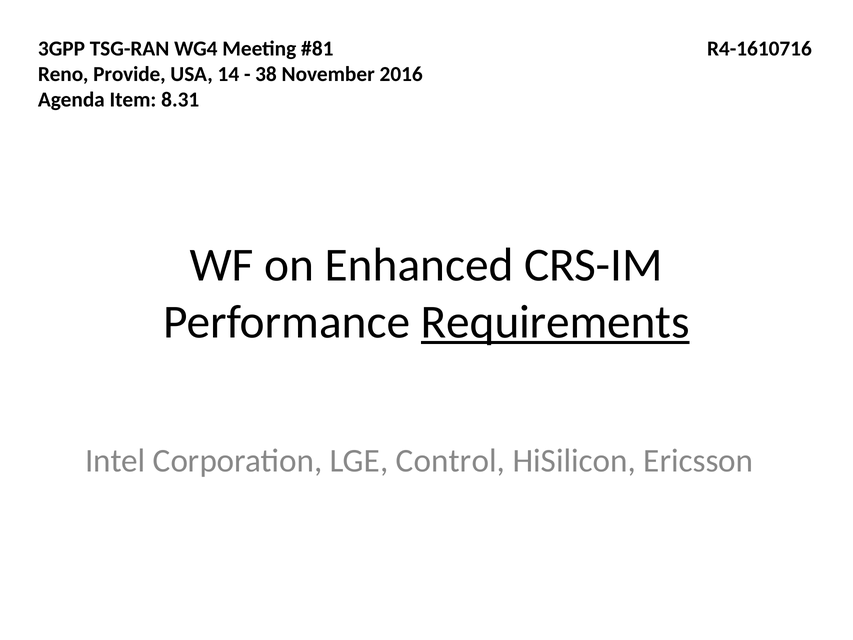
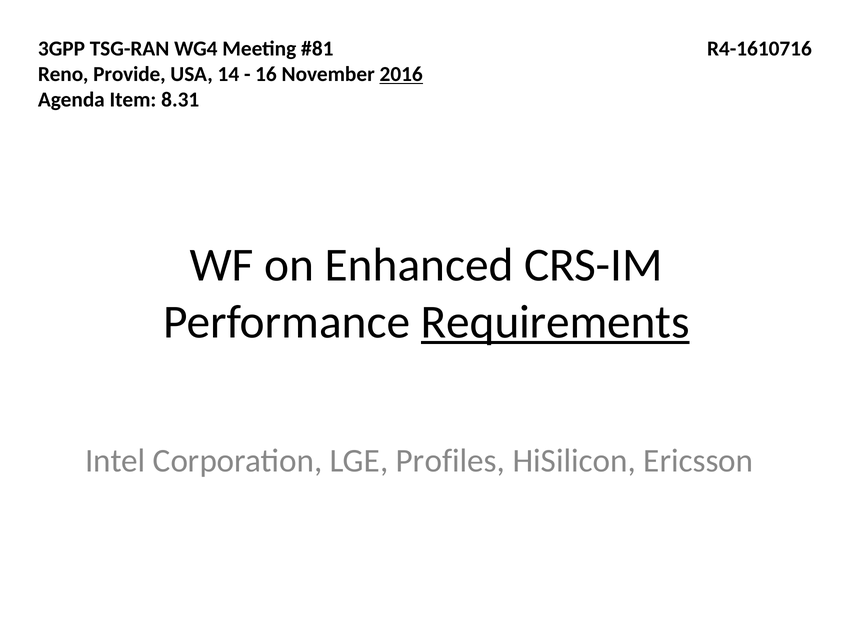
38: 38 -> 16
2016 underline: none -> present
Control: Control -> Profiles
